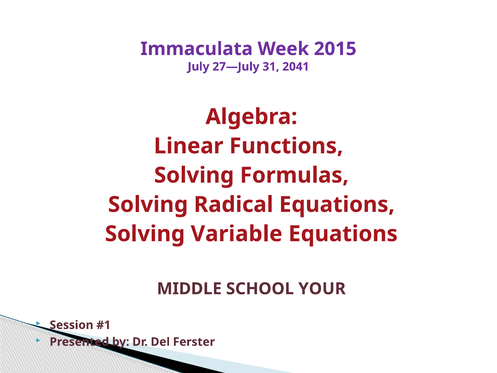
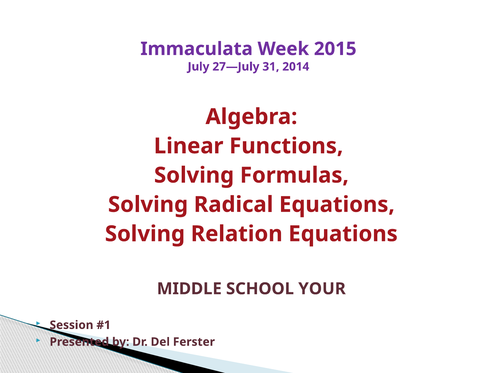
2041: 2041 -> 2014
Variable: Variable -> Relation
